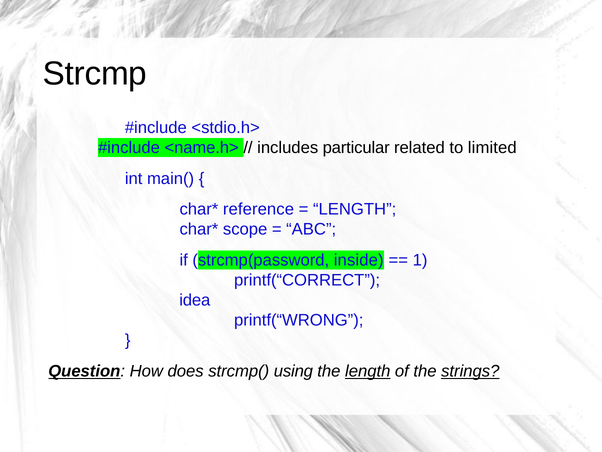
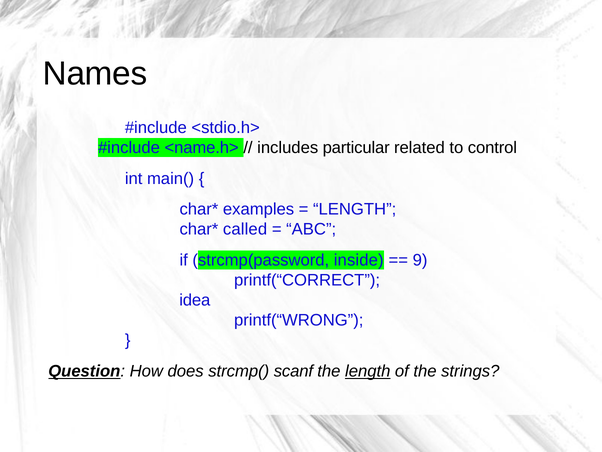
Strcmp: Strcmp -> Names
limited: limited -> control
reference: reference -> examples
scope: scope -> called
1: 1 -> 9
using: using -> scanf
strings underline: present -> none
